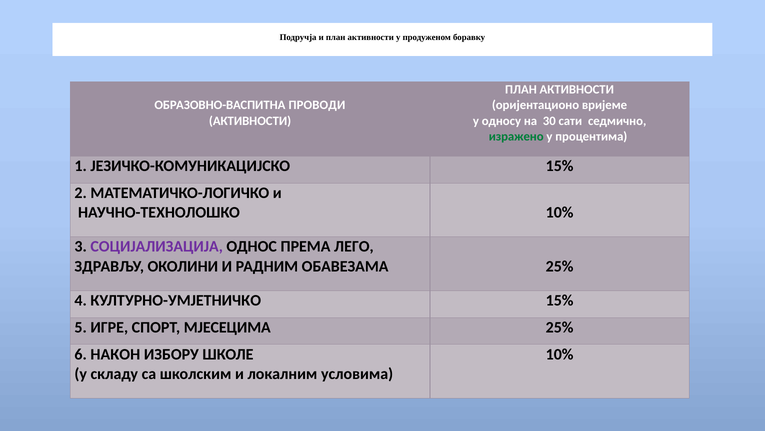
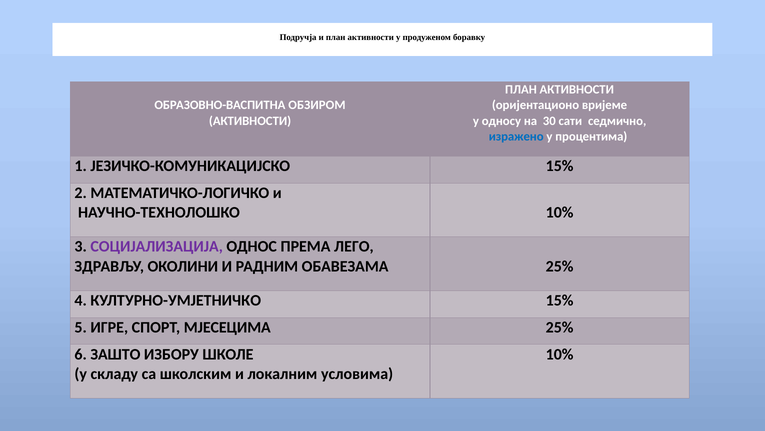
ПРОВОДИ: ПРОВОДИ -> ОБЗИРОМ
изражено colour: green -> blue
НАКОН: НАКОН -> ЗАШТО
